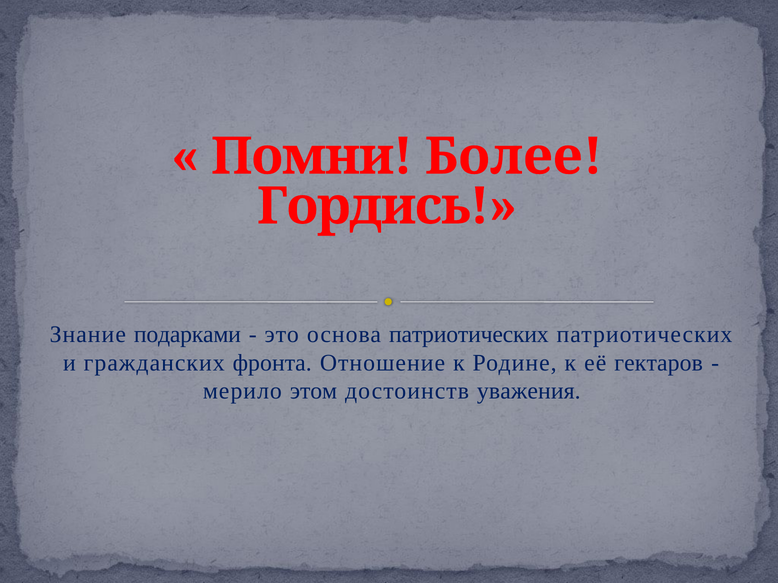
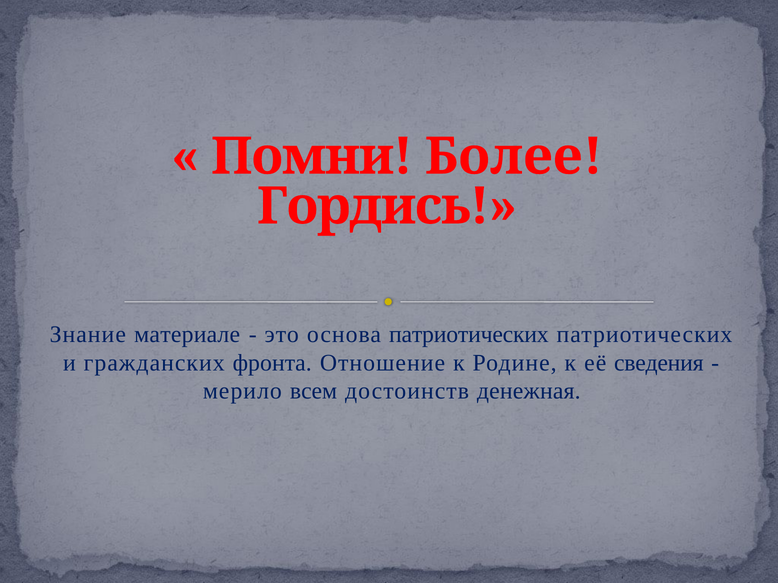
подарками: подарками -> материале
гектаров: гектаров -> сведения
этом: этом -> всем
уважения: уважения -> денежная
